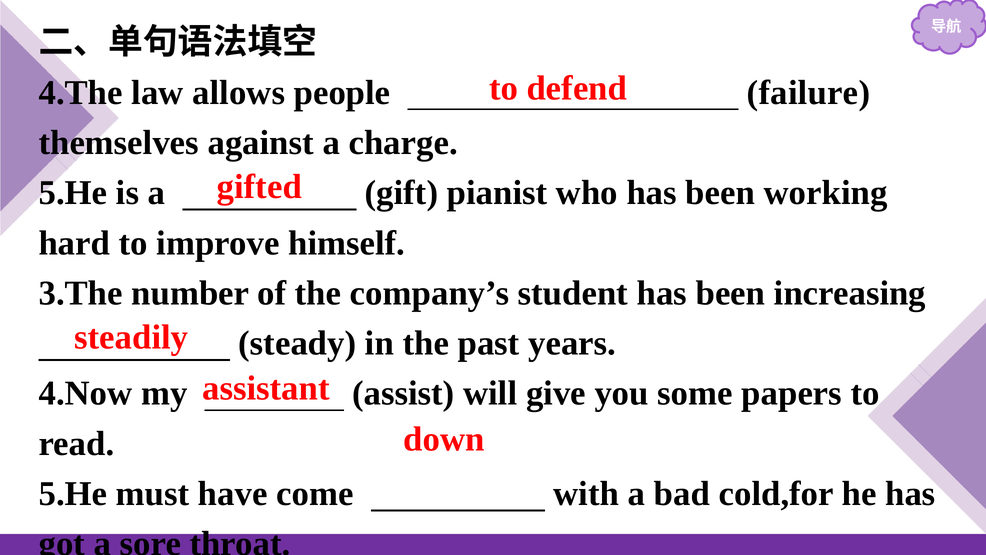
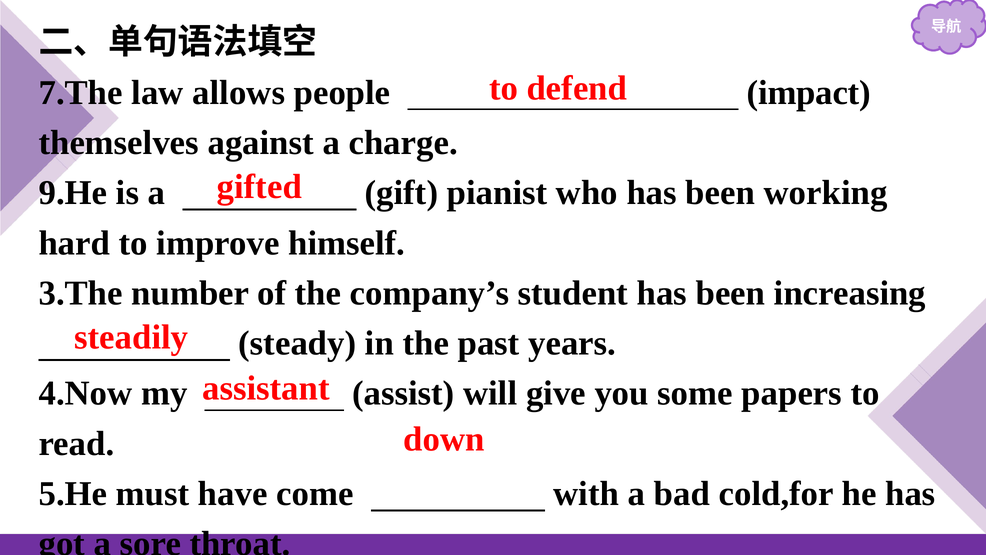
4.The: 4.The -> 7.The
failure: failure -> impact
5.He at (73, 193): 5.He -> 9.He
